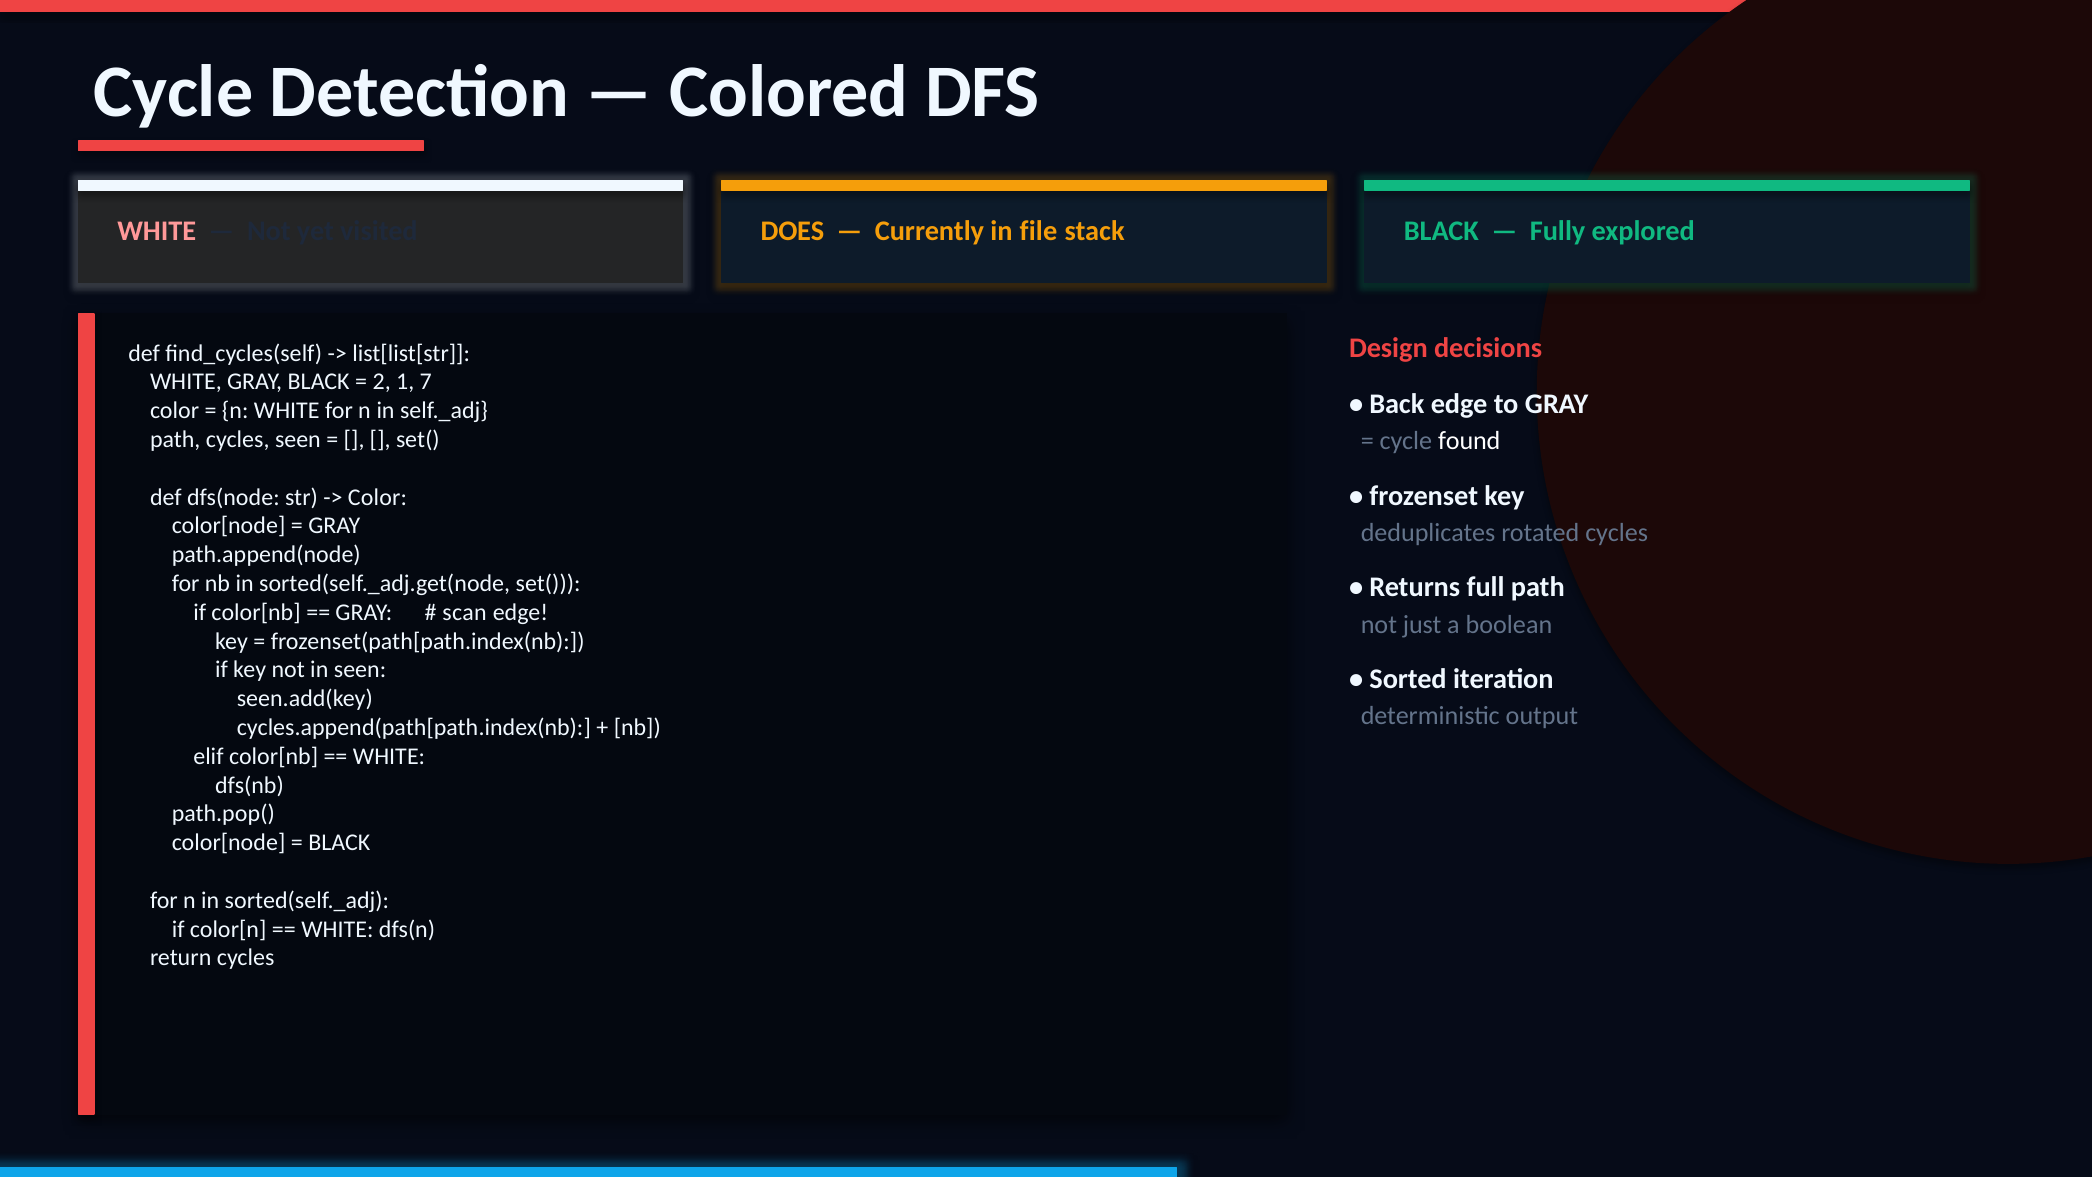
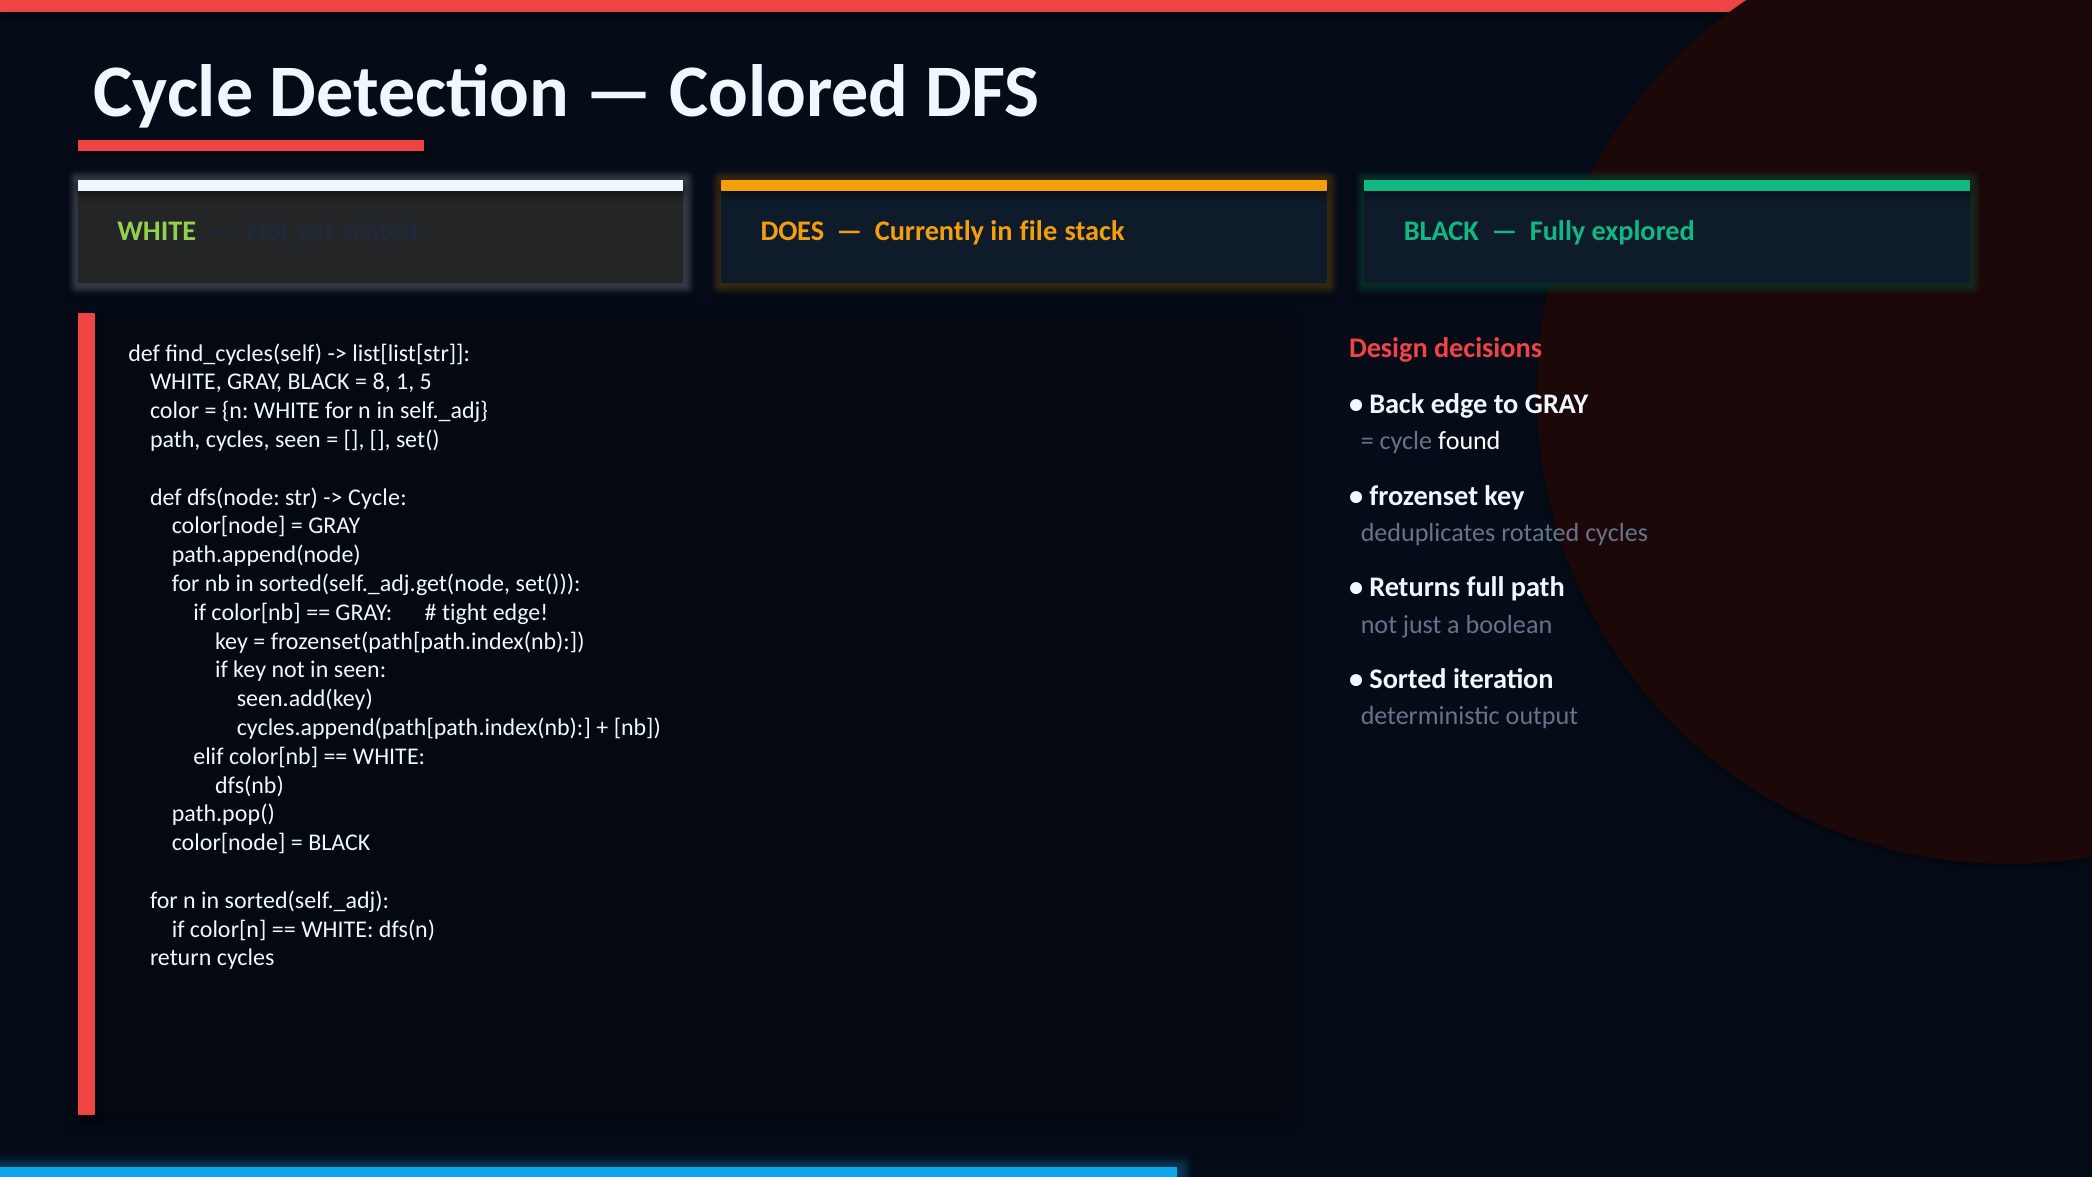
WHITE at (157, 231) colour: pink -> light green
2: 2 -> 8
7: 7 -> 5
Color at (377, 497): Color -> Cycle
scan: scan -> tight
